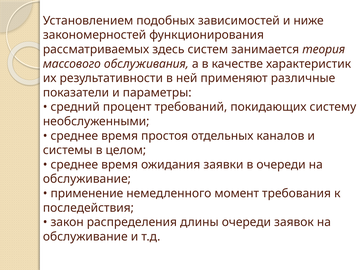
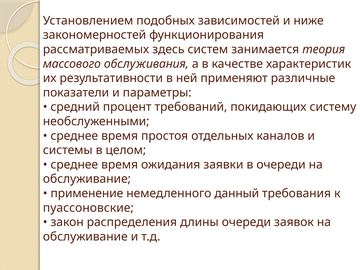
момент: момент -> данный
последействия: последействия -> пуассоновские
